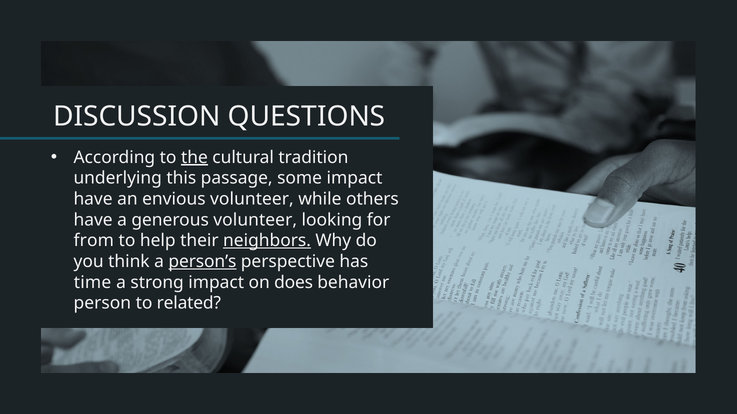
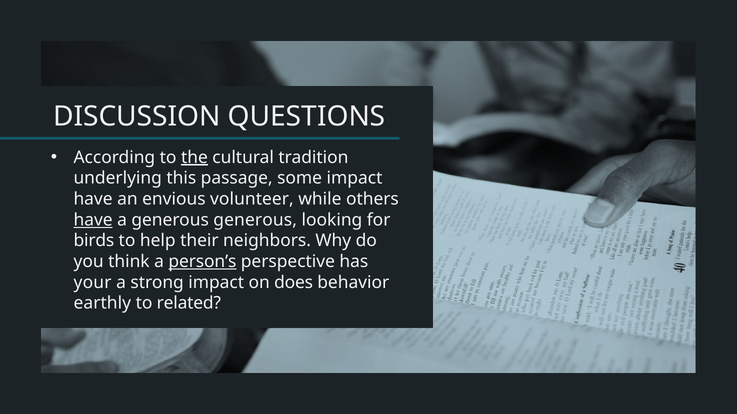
have at (93, 220) underline: none -> present
generous volunteer: volunteer -> generous
from: from -> birds
neighbors underline: present -> none
time: time -> your
person: person -> earthly
